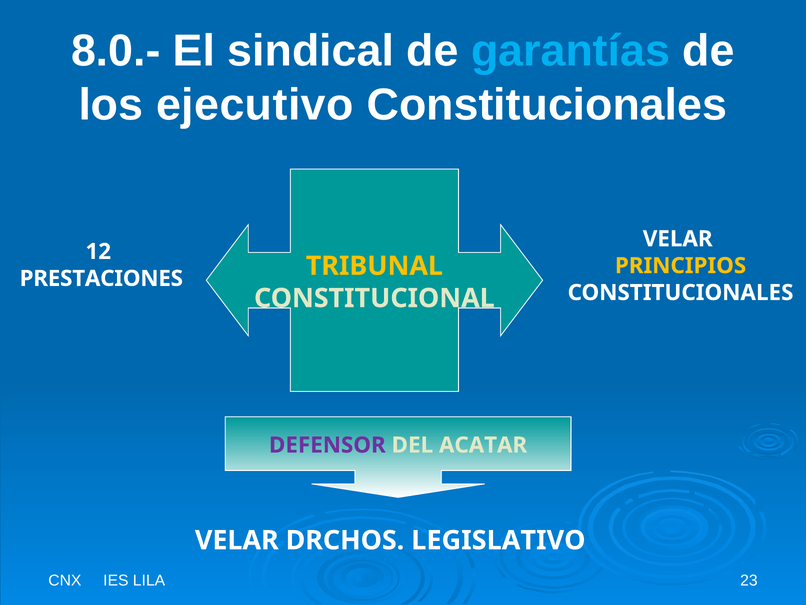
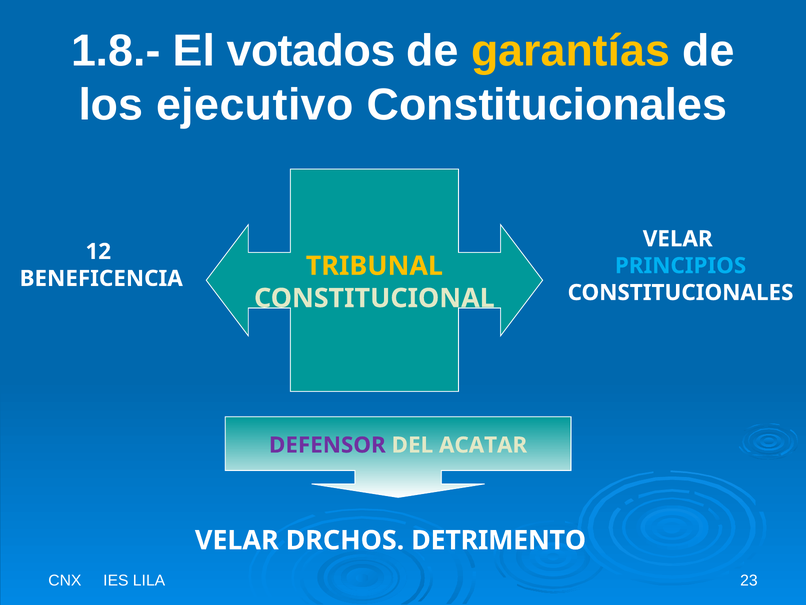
8.0.-: 8.0.- -> 1.8.-
sindical: sindical -> votados
garantías colour: light blue -> yellow
PRINCIPIOS colour: yellow -> light blue
PRESTACIONES: PRESTACIONES -> BENEFICENCIA
LEGISLATIVO: LEGISLATIVO -> DETRIMENTO
